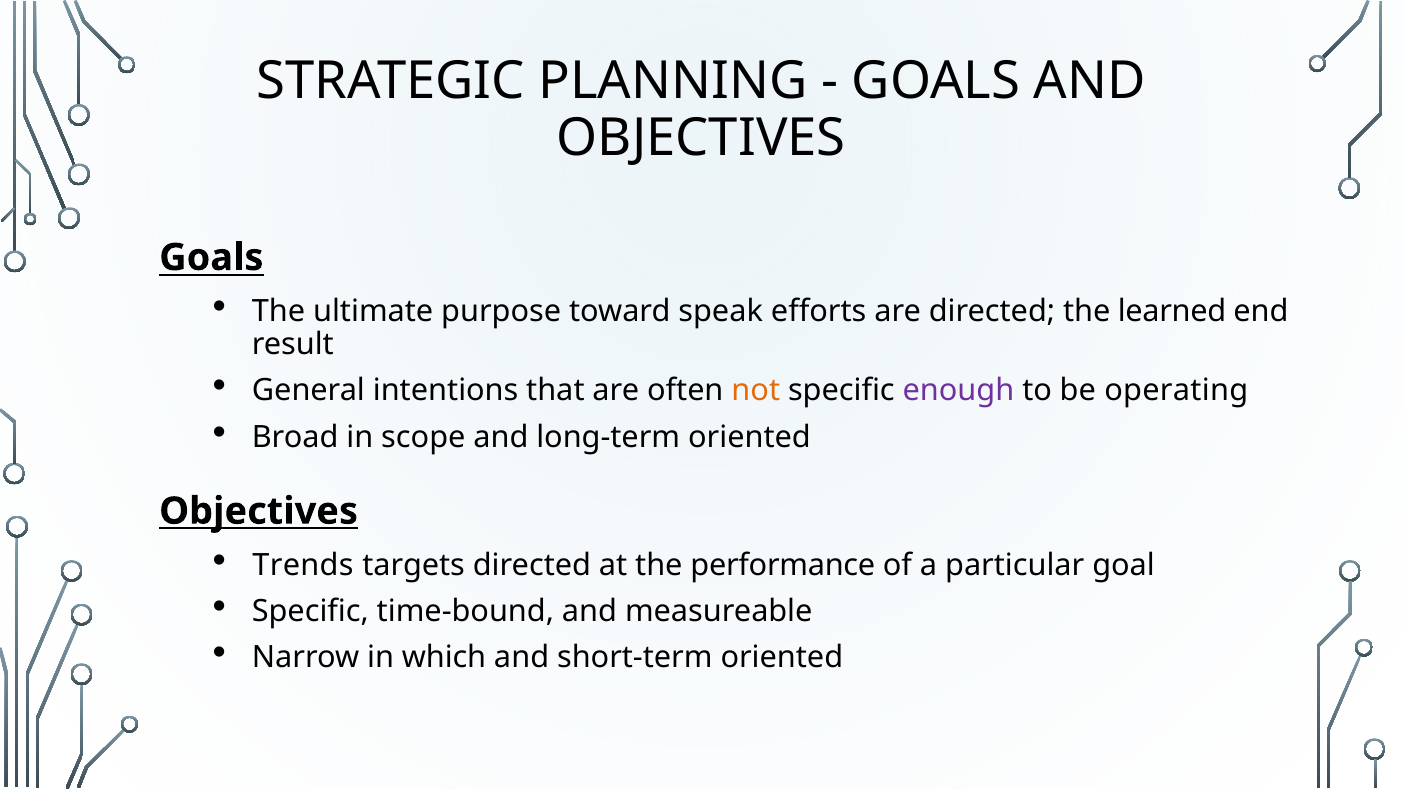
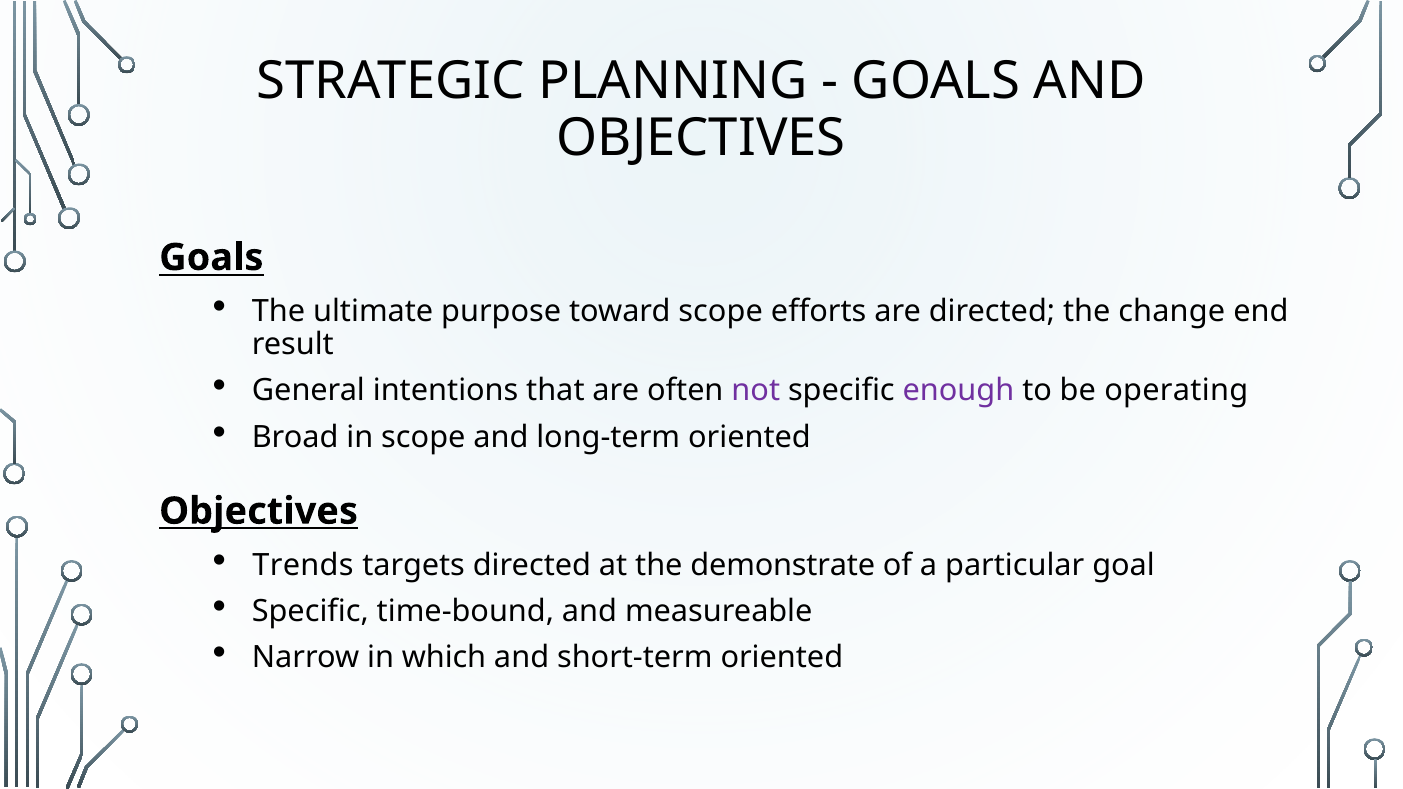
toward speak: speak -> scope
learned: learned -> change
not colour: orange -> purple
performance: performance -> demonstrate
